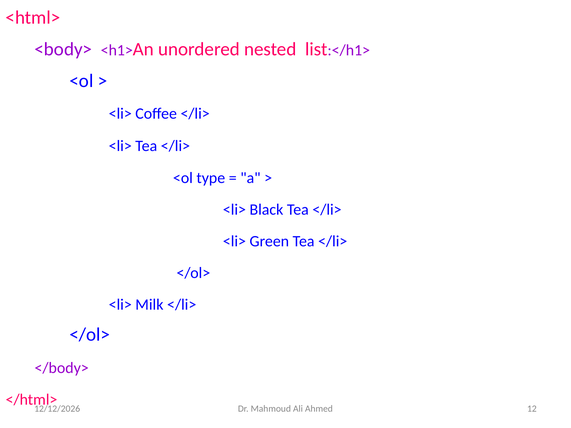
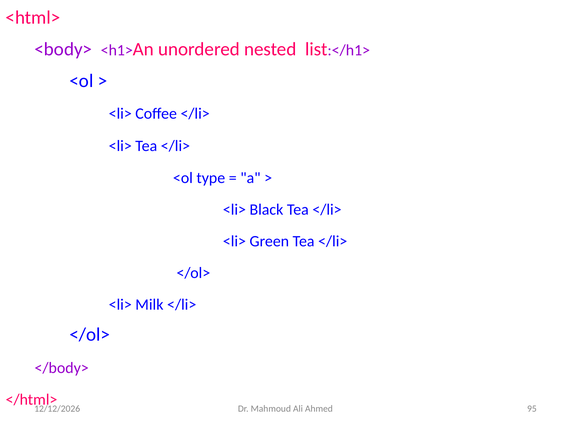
12: 12 -> 95
